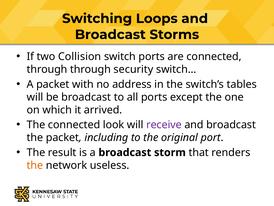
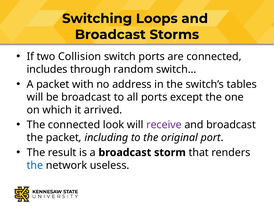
through at (47, 69): through -> includes
security: security -> random
the at (35, 165) colour: orange -> blue
